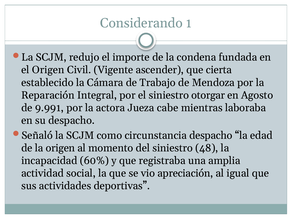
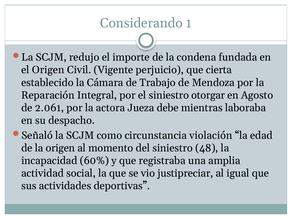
ascender: ascender -> perjuicio
9.991: 9.991 -> 2.061
cabe: cabe -> debe
circunstancia despacho: despacho -> violación
apreciación: apreciación -> justipreciar
